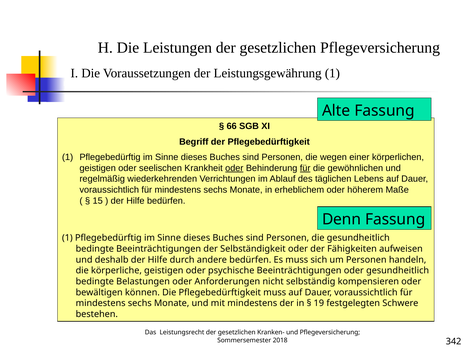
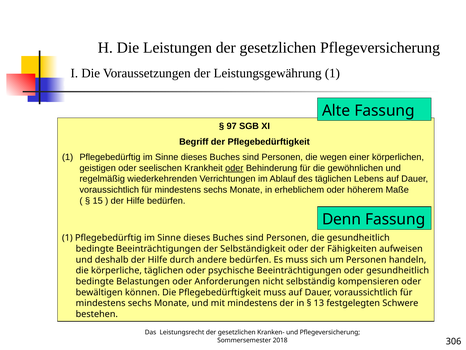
66: 66 -> 97
für at (305, 168) underline: present -> none
körperliche geistigen: geistigen -> täglichen
19: 19 -> 13
342: 342 -> 306
